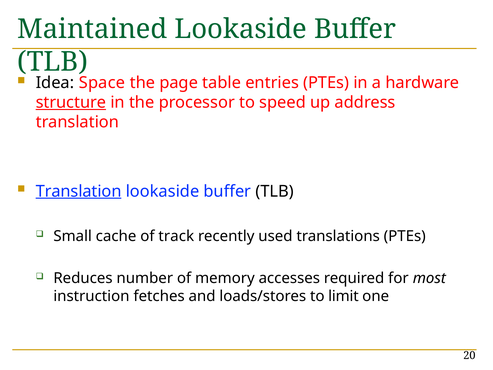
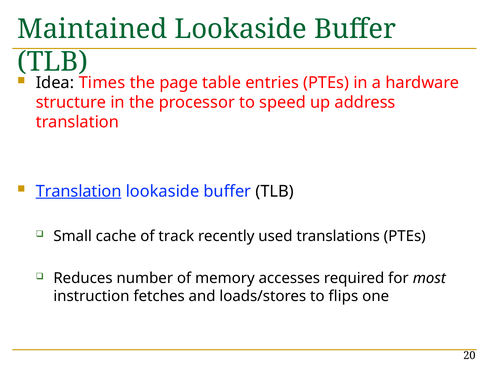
Space: Space -> Times
structure underline: present -> none
limit: limit -> flips
